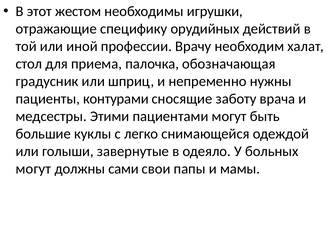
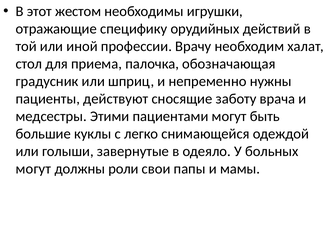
контурами: контурами -> действуют
сами: сами -> роли
